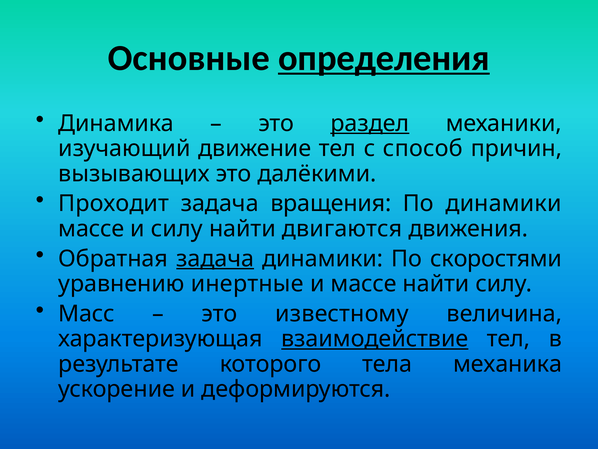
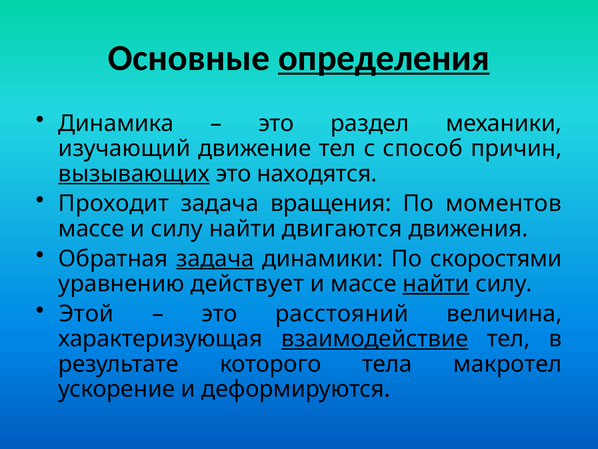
раздел underline: present -> none
вызывающих underline: none -> present
далёкими: далёкими -> находятся
По динамики: динамики -> моментов
инертные: инертные -> действует
найти at (436, 284) underline: none -> present
Масс: Масс -> Этой
известному: известному -> расстояний
механика: механика -> макротел
